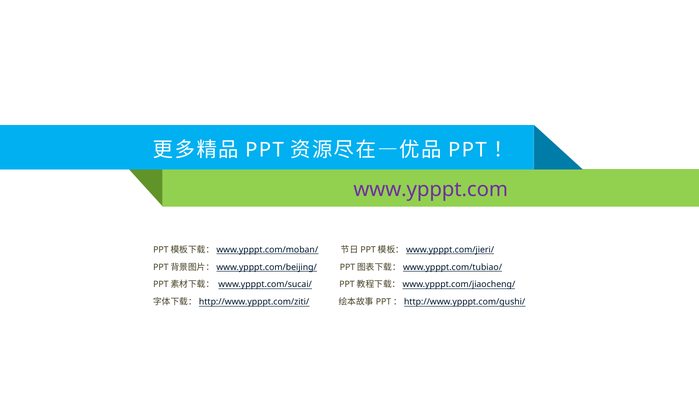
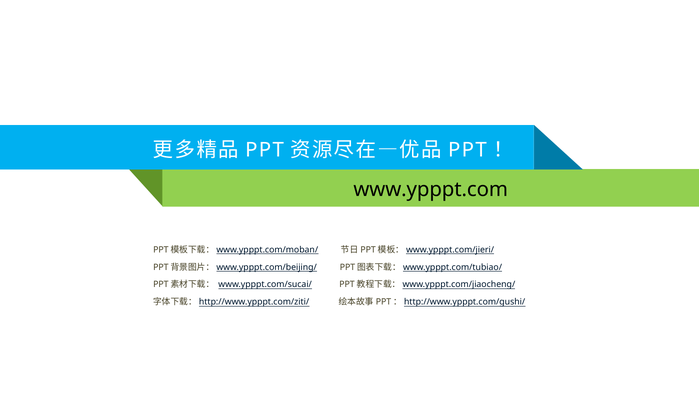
www.ypppt.com colour: purple -> black
